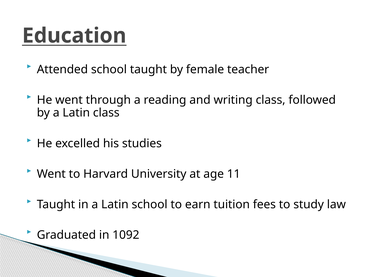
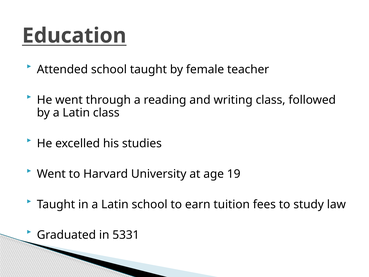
11: 11 -> 19
1092: 1092 -> 5331
